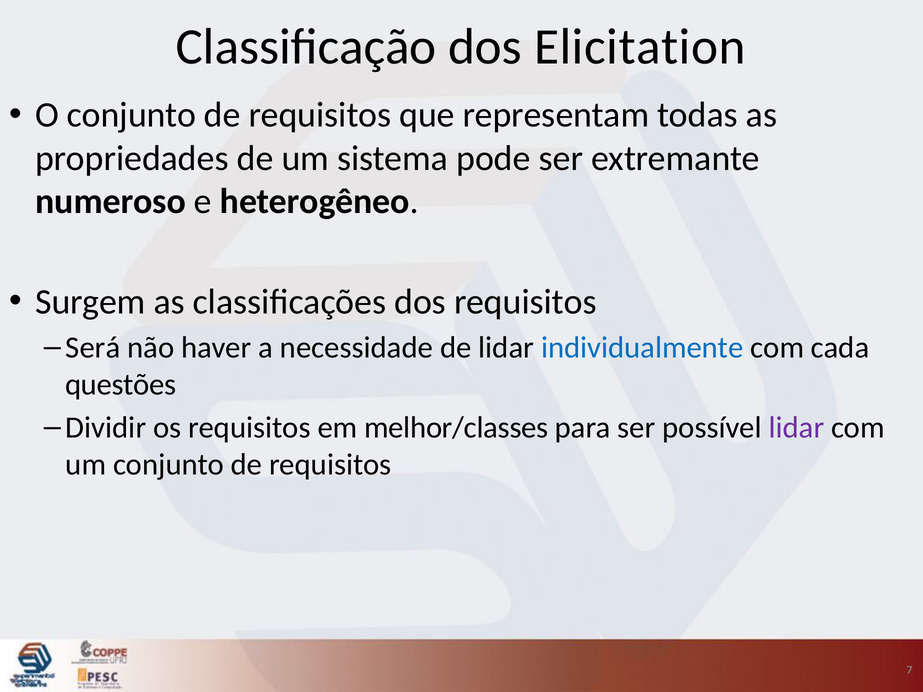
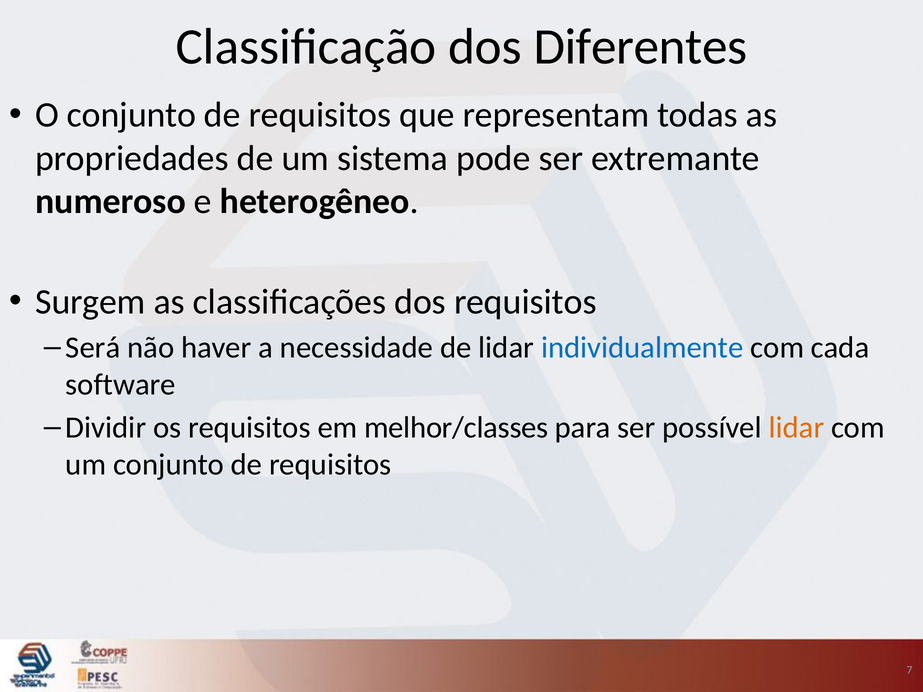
Elicitation: Elicitation -> Diferentes
questões: questões -> software
lidar at (796, 428) colour: purple -> orange
